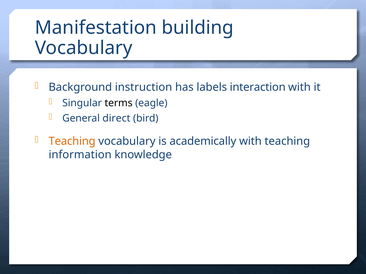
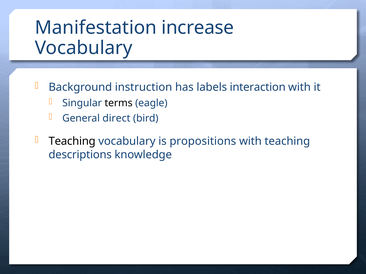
building: building -> increase
Teaching at (72, 141) colour: orange -> black
academically: academically -> propositions
information: information -> descriptions
